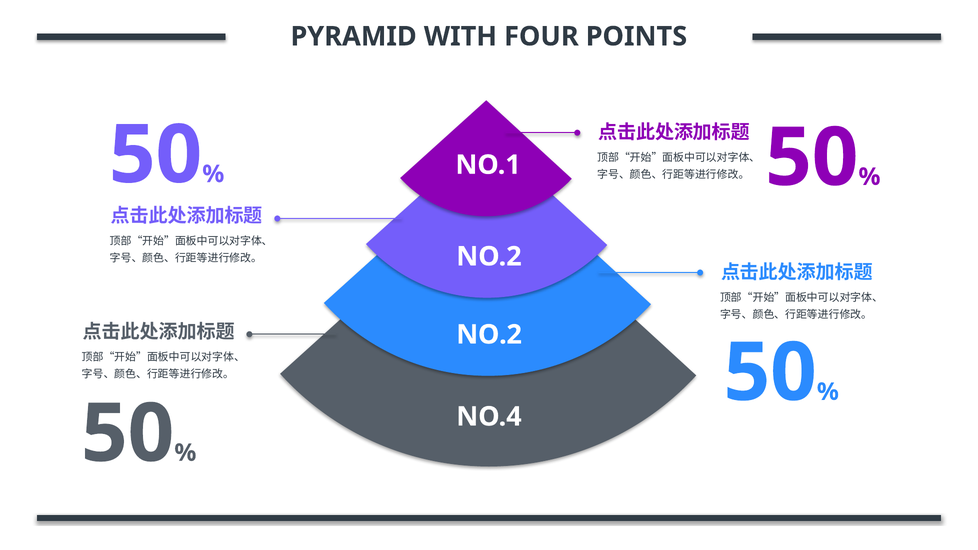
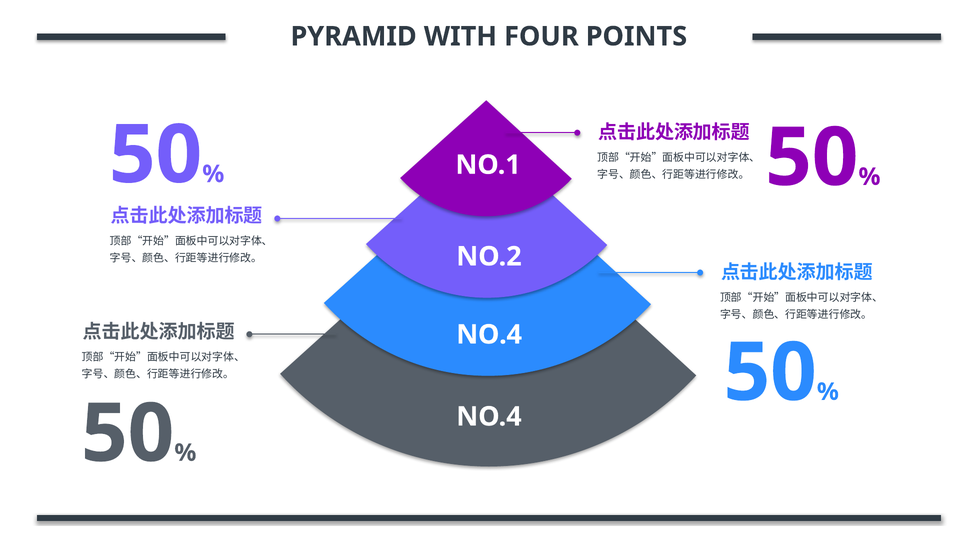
NO.2 at (489, 335): NO.2 -> NO.4
